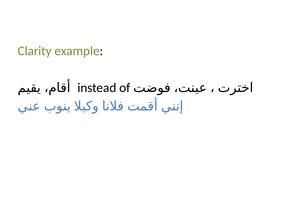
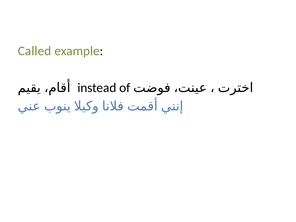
Clarity: Clarity -> Called
